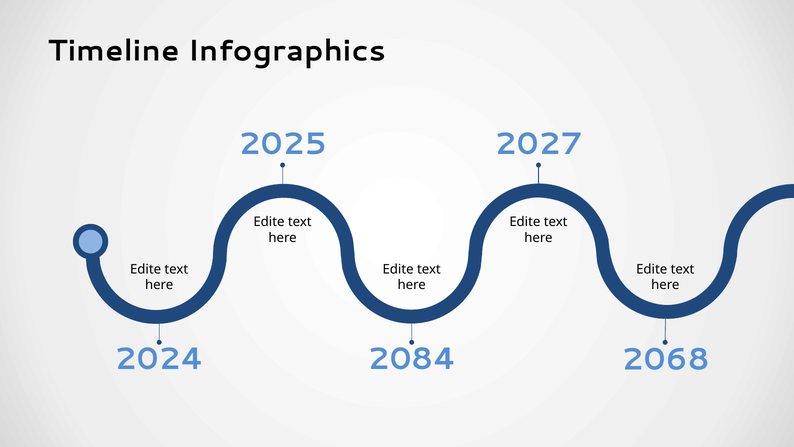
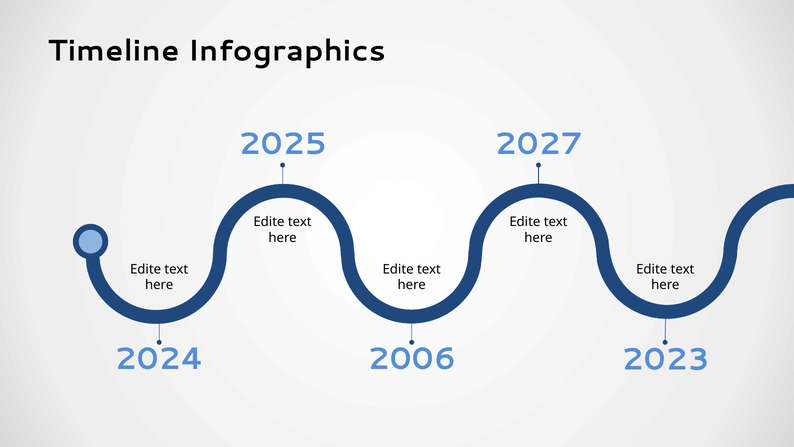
2084: 2084 -> 2006
2068: 2068 -> 2023
